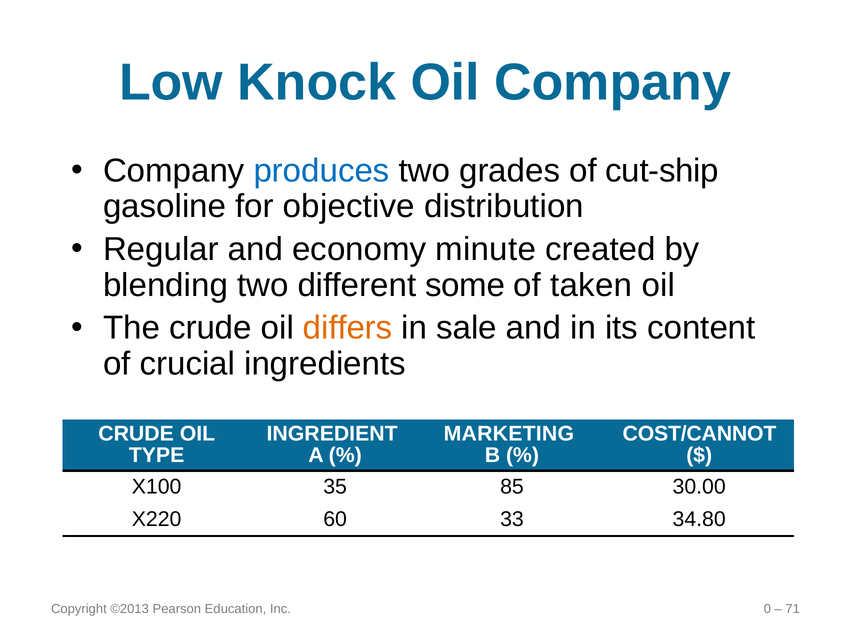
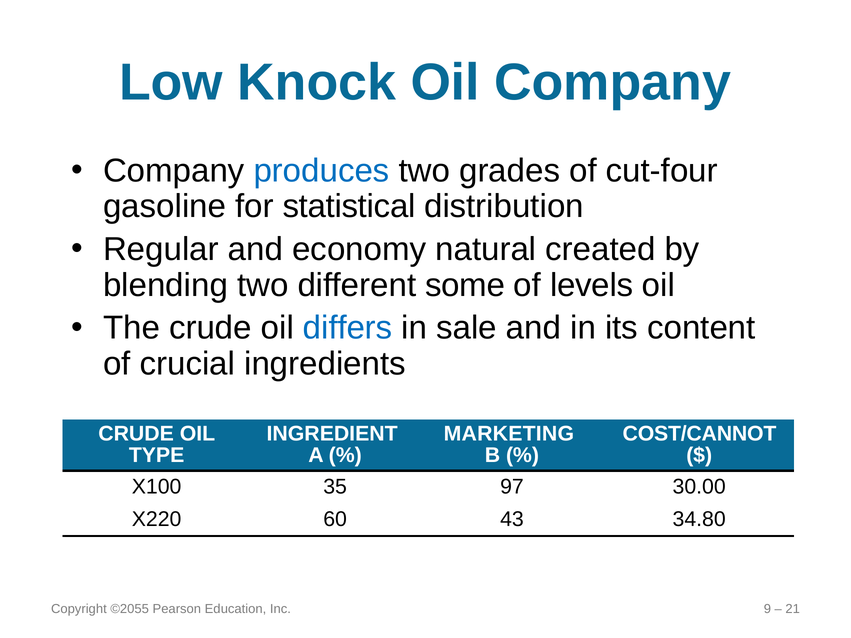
cut-ship: cut-ship -> cut-four
objective: objective -> statistical
minute: minute -> natural
taken: taken -> levels
differs colour: orange -> blue
85: 85 -> 97
33: 33 -> 43
©2013: ©2013 -> ©2055
0: 0 -> 9
71: 71 -> 21
